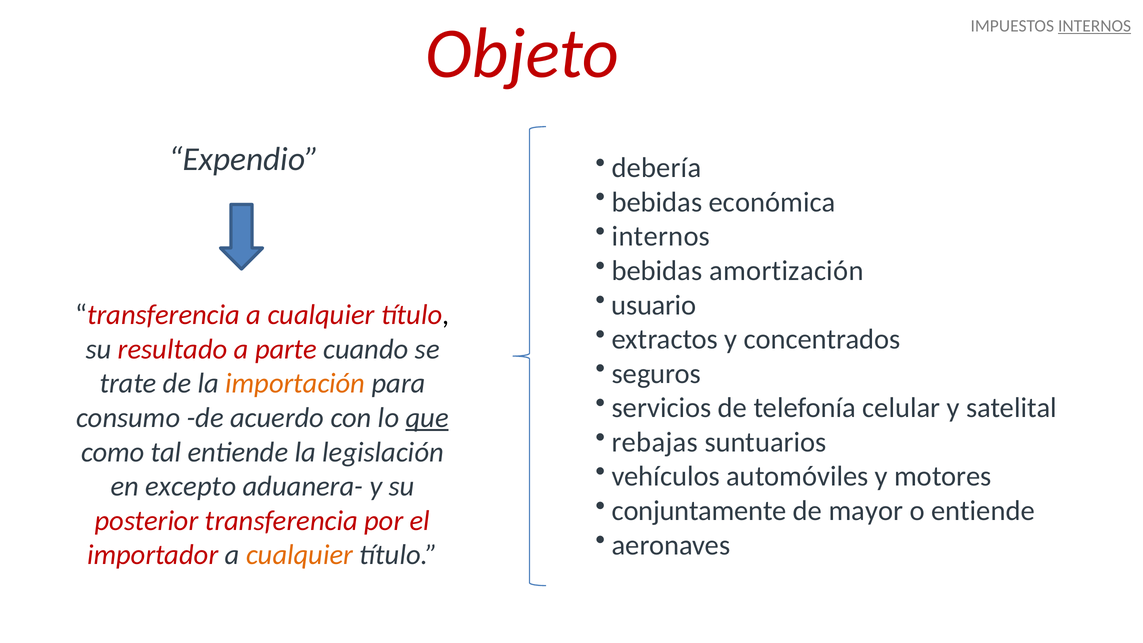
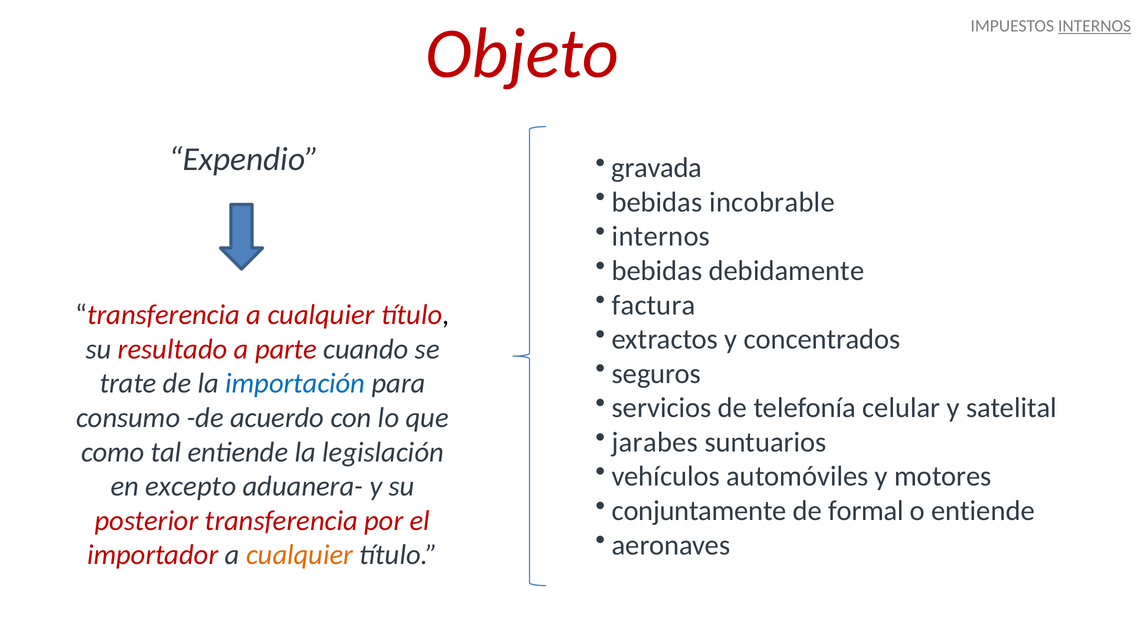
debería: debería -> gravada
económica: económica -> incobrable
amortización: amortización -> debidamente
usuario: usuario -> factura
importación colour: orange -> blue
que underline: present -> none
rebajas: rebajas -> jarabes
mayor: mayor -> formal
